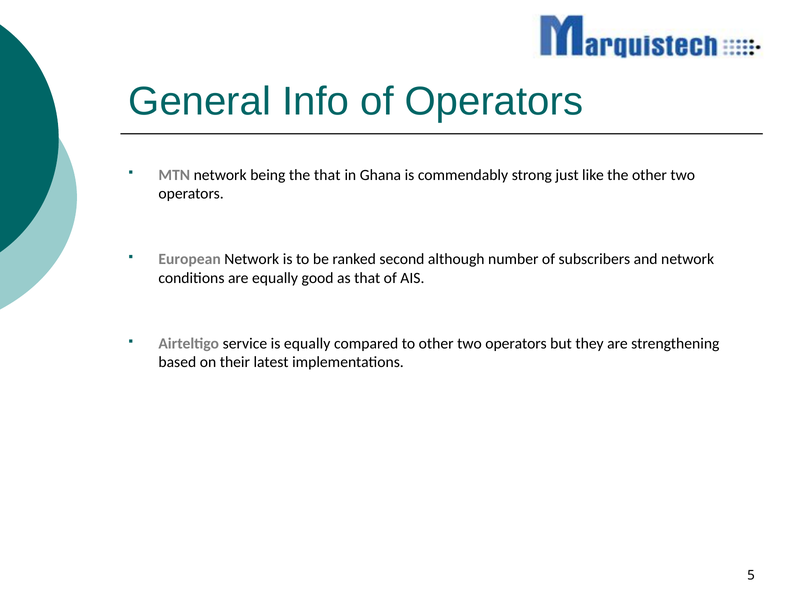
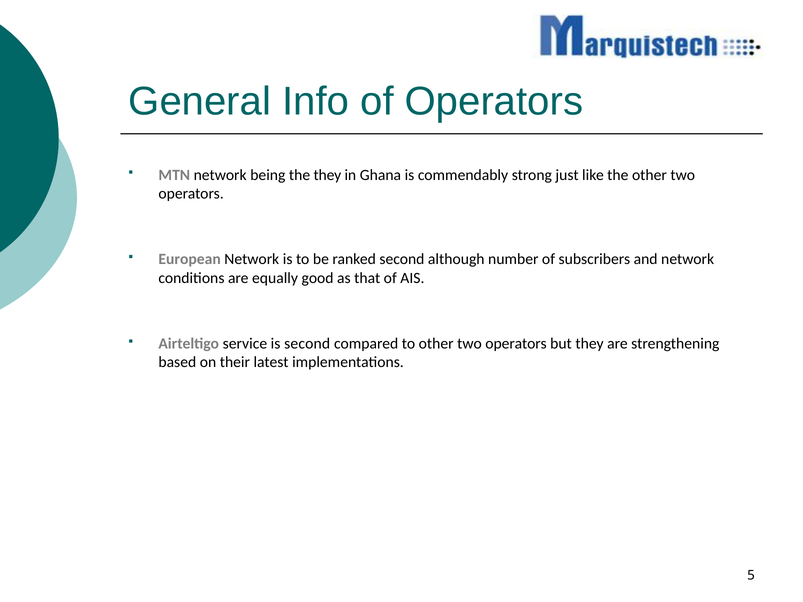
the that: that -> they
is equally: equally -> second
